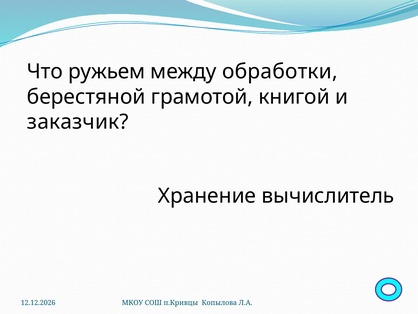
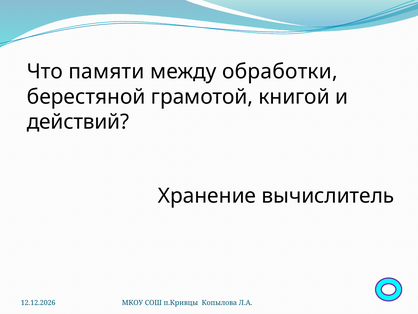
ружьем: ружьем -> памяти
заказчик: заказчик -> действий
